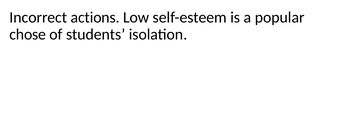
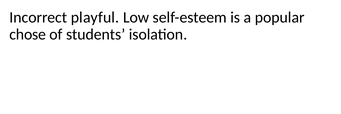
actions: actions -> playful
